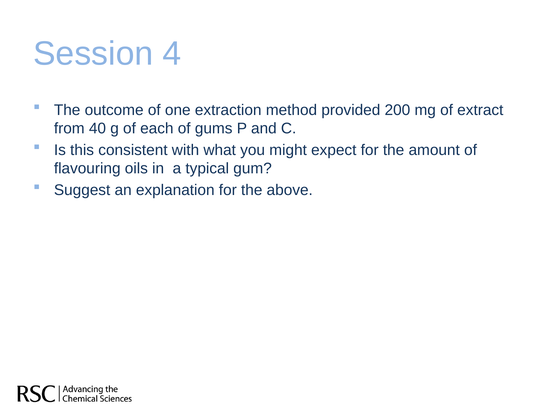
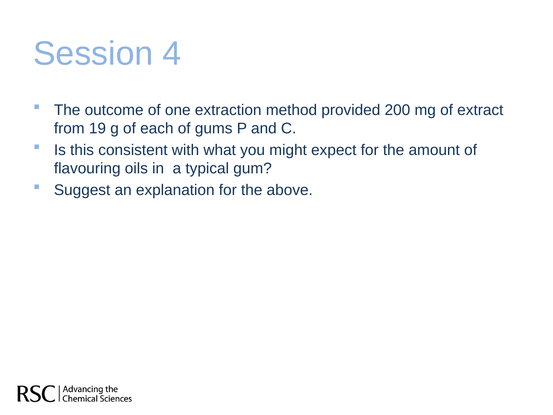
40: 40 -> 19
